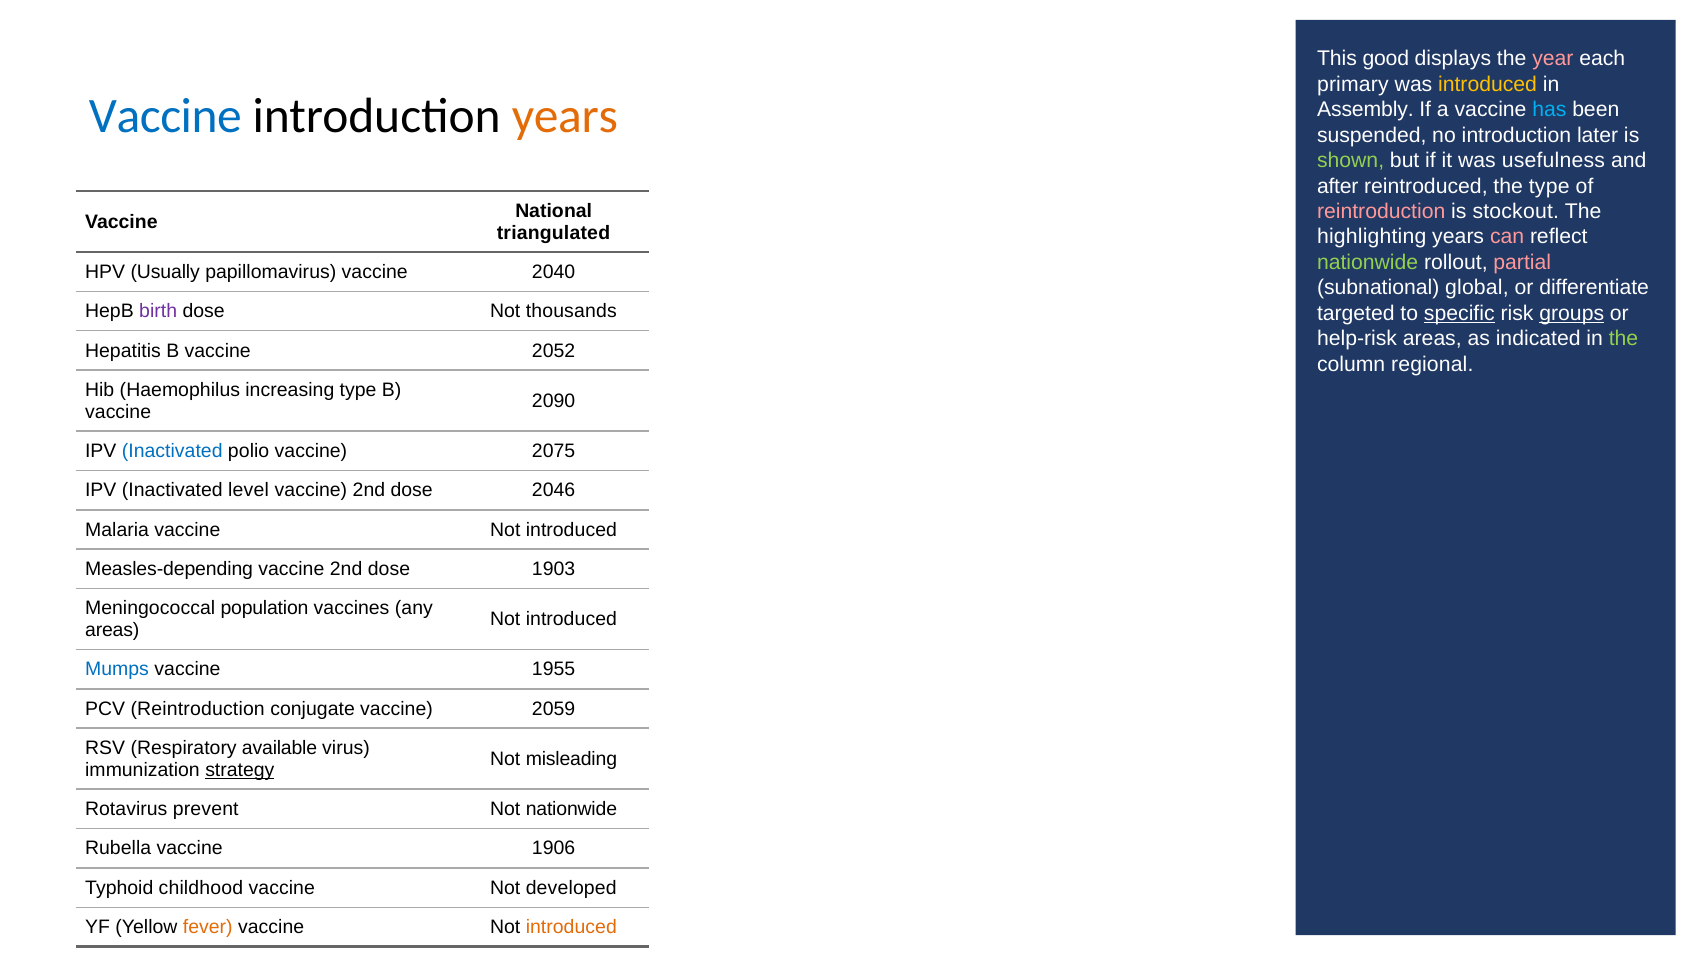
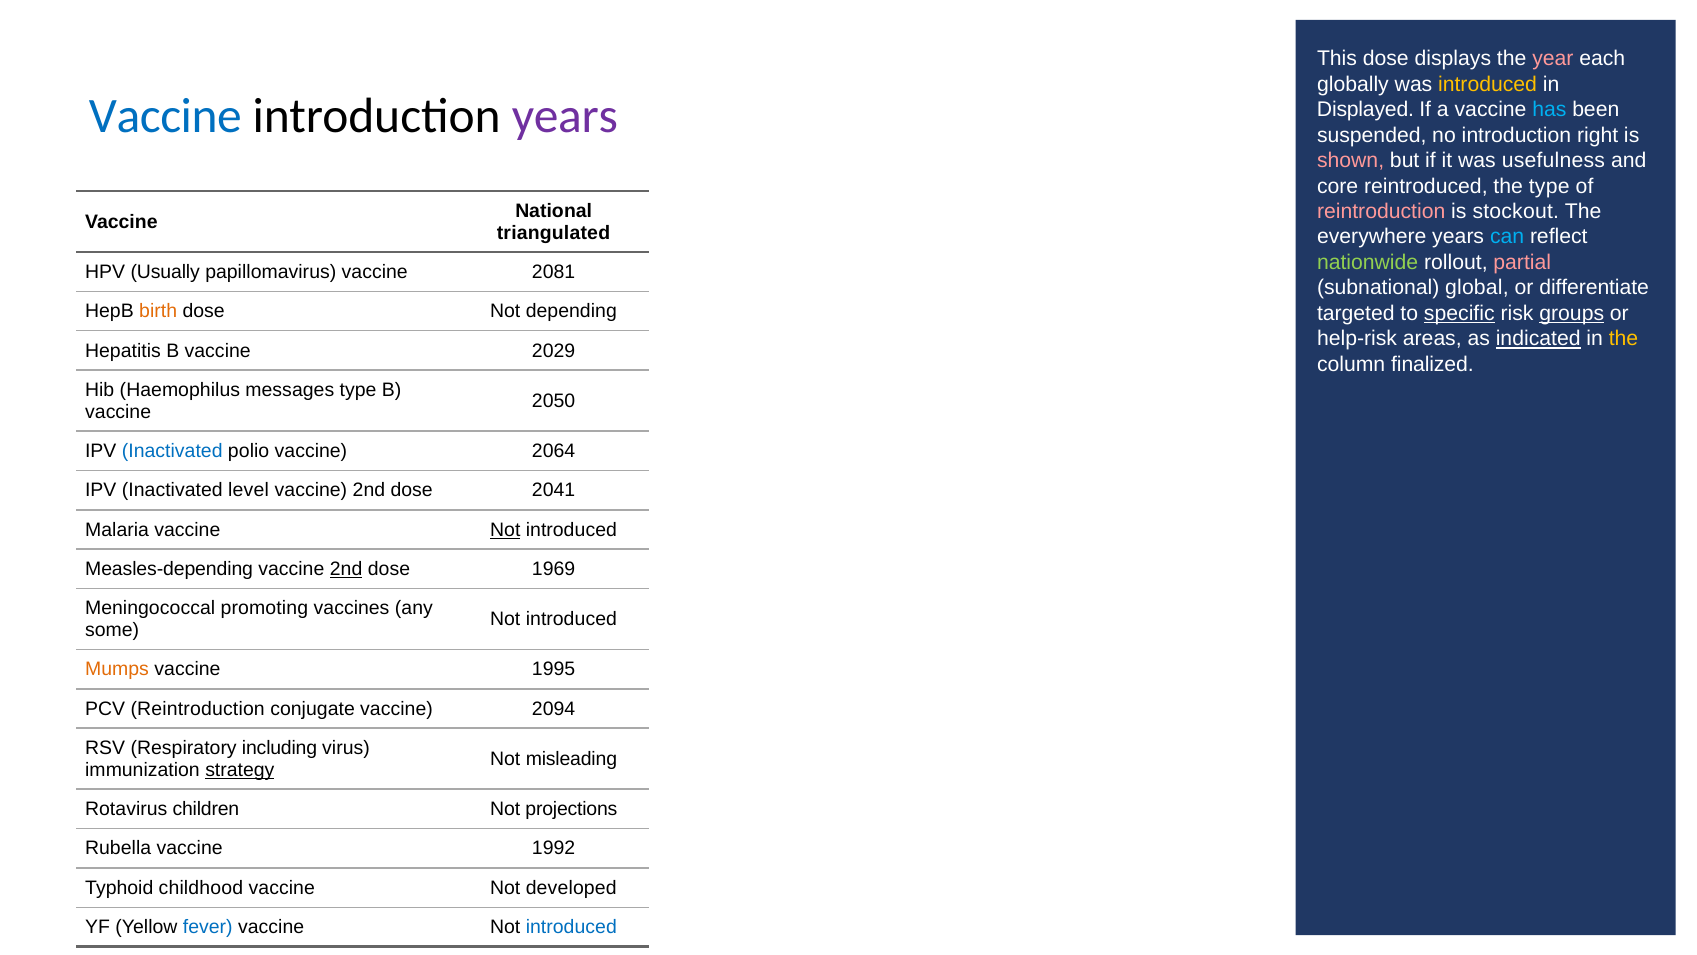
This good: good -> dose
primary: primary -> globally
years at (565, 116) colour: orange -> purple
Assembly: Assembly -> Displayed
later: later -> right
shown colour: light green -> pink
after: after -> core
highlighting: highlighting -> everywhere
can colour: pink -> light blue
2040: 2040 -> 2081
birth colour: purple -> orange
thousands: thousands -> depending
indicated underline: none -> present
the at (1623, 339) colour: light green -> yellow
2052: 2052 -> 2029
regional: regional -> finalized
increasing: increasing -> messages
2090: 2090 -> 2050
2075: 2075 -> 2064
2046: 2046 -> 2041
Not at (505, 530) underline: none -> present
2nd at (346, 569) underline: none -> present
1903: 1903 -> 1969
population: population -> promoting
areas at (112, 630): areas -> some
Mumps colour: blue -> orange
1955: 1955 -> 1995
2059: 2059 -> 2094
available: available -> including
prevent: prevent -> children
Not nationwide: nationwide -> projections
1906: 1906 -> 1992
fever colour: orange -> blue
introduced at (571, 927) colour: orange -> blue
